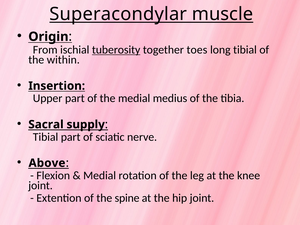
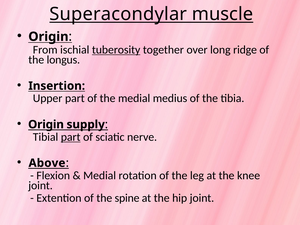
toes: toes -> over
long tibial: tibial -> ridge
within: within -> longus
Sacral at (46, 124): Sacral -> Origin
part at (71, 137) underline: none -> present
